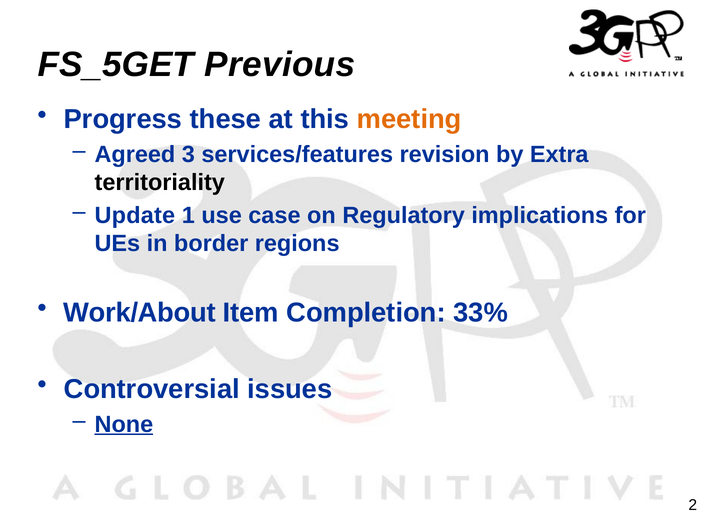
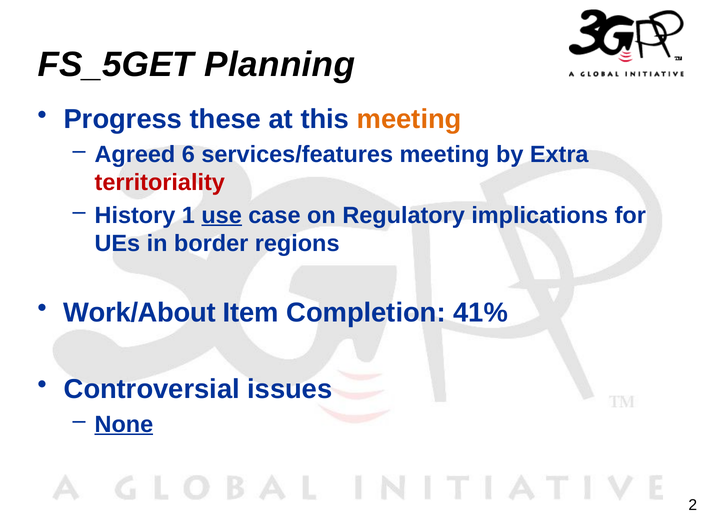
Previous: Previous -> Planning
3: 3 -> 6
services/features revision: revision -> meeting
territoriality colour: black -> red
Update: Update -> History
use underline: none -> present
33%: 33% -> 41%
